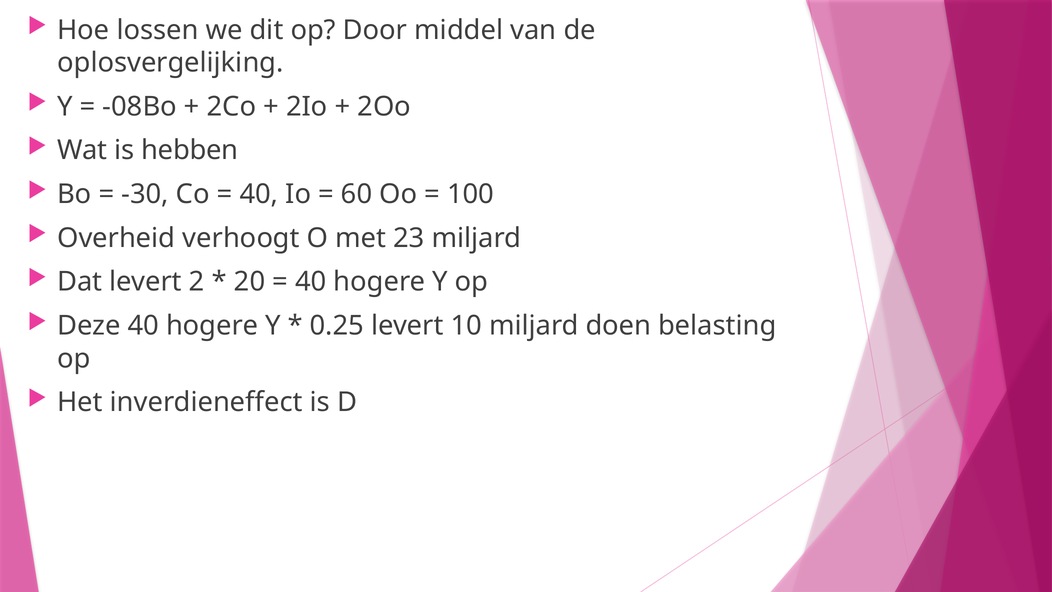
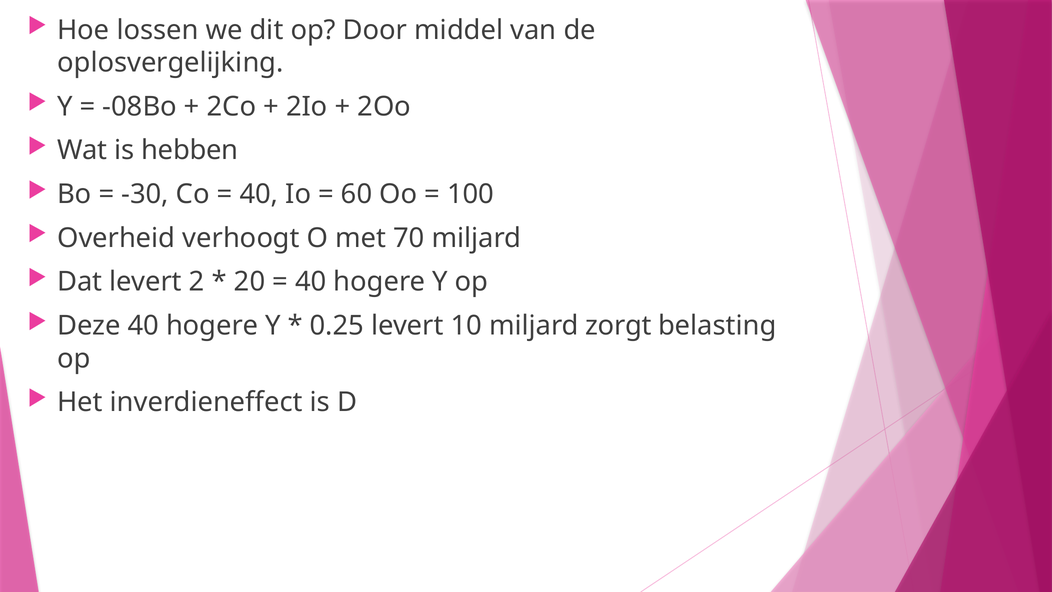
23: 23 -> 70
doen: doen -> zorgt
